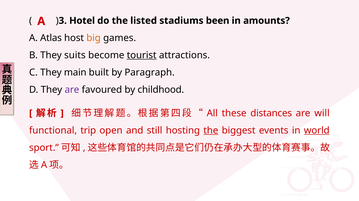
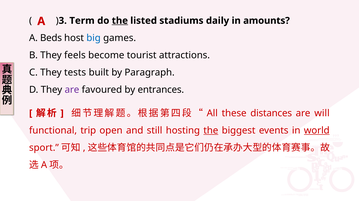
Hotel: Hotel -> Term
the at (120, 21) underline: none -> present
been: been -> daily
Atlas: Atlas -> Beds
big colour: orange -> blue
suits: suits -> feels
tourist underline: present -> none
main: main -> tests
childhood: childhood -> entrances
